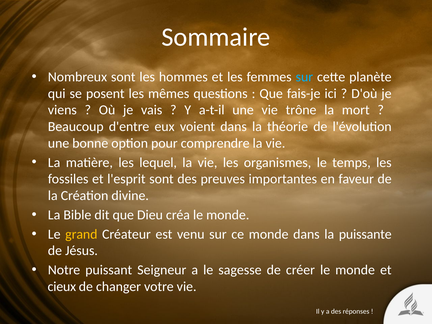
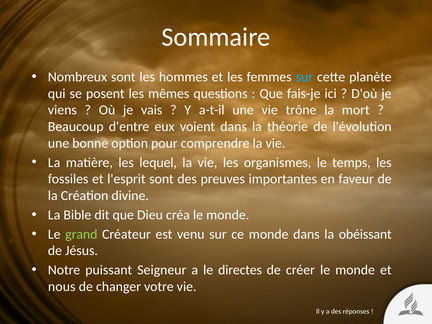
grand colour: yellow -> light green
puissante: puissante -> obéissant
sagesse: sagesse -> directes
cieux: cieux -> nous
